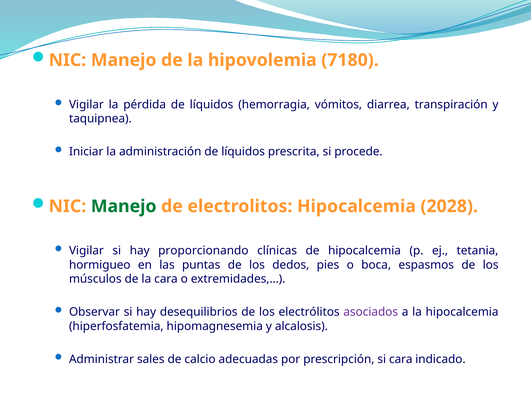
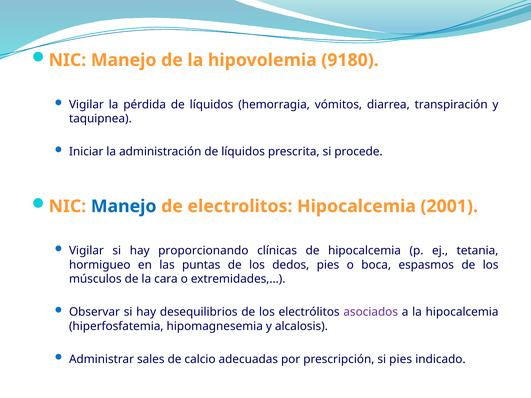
7180: 7180 -> 9180
Manejo at (124, 206) colour: green -> blue
2028: 2028 -> 2001
si cara: cara -> pies
